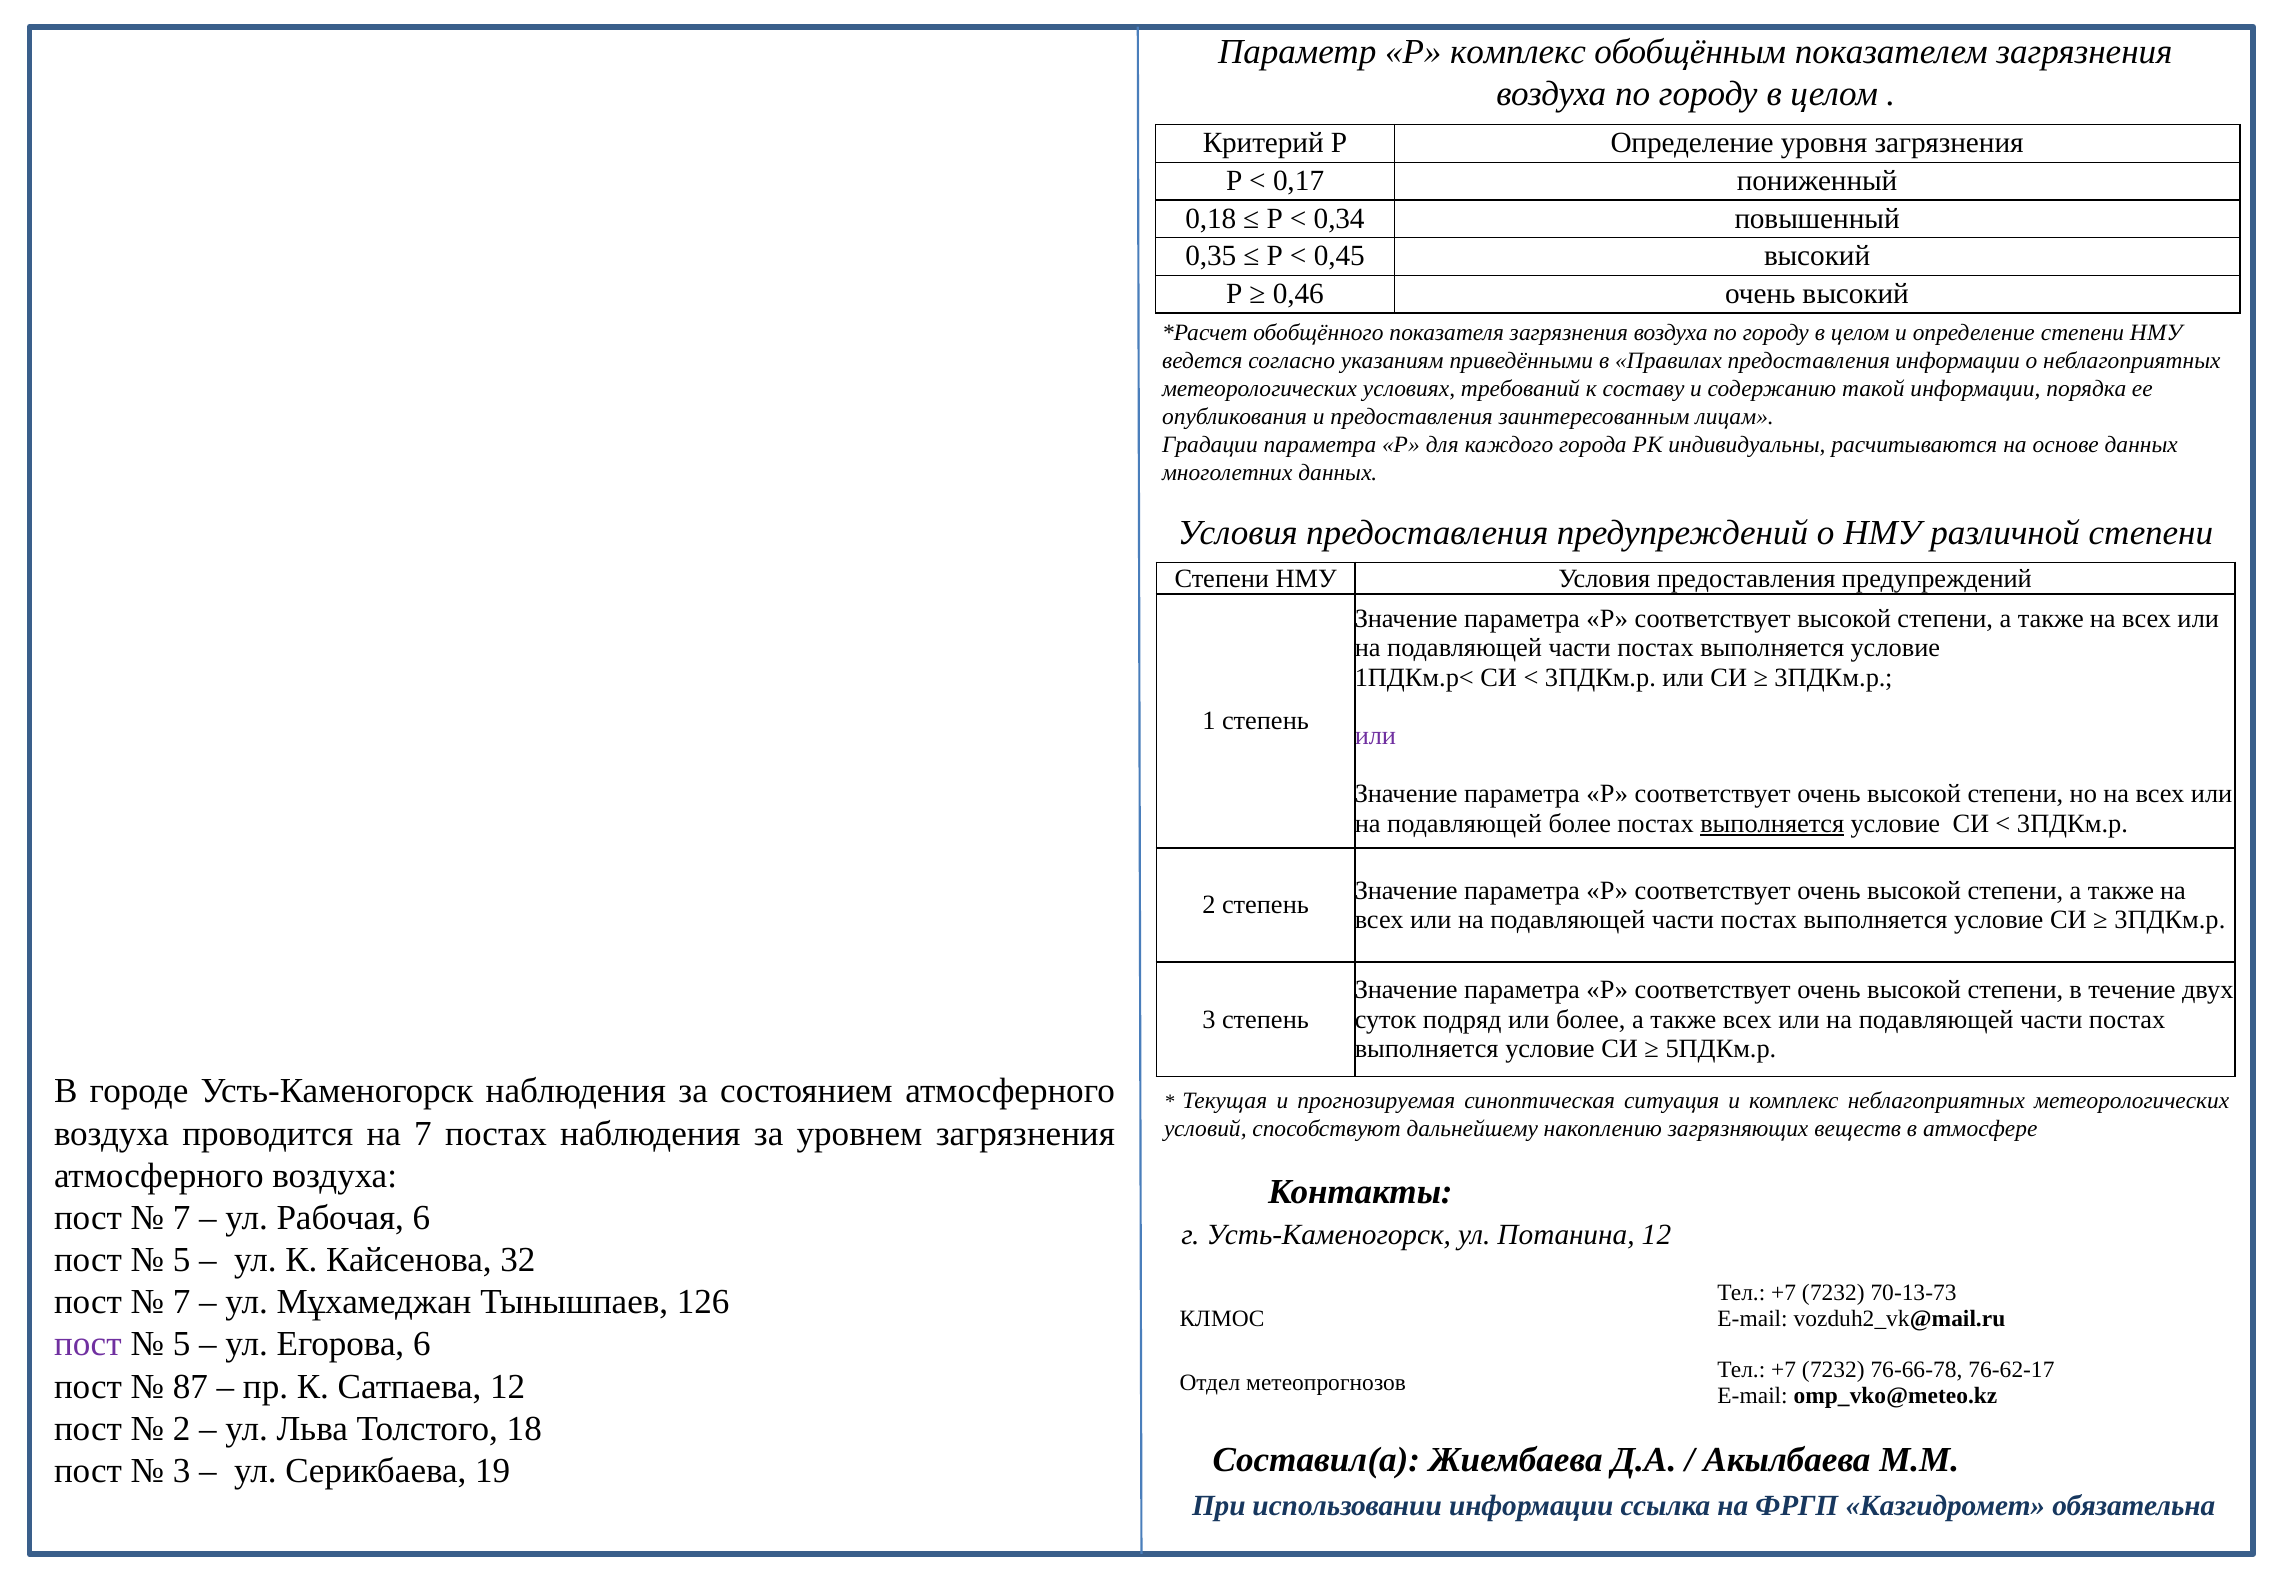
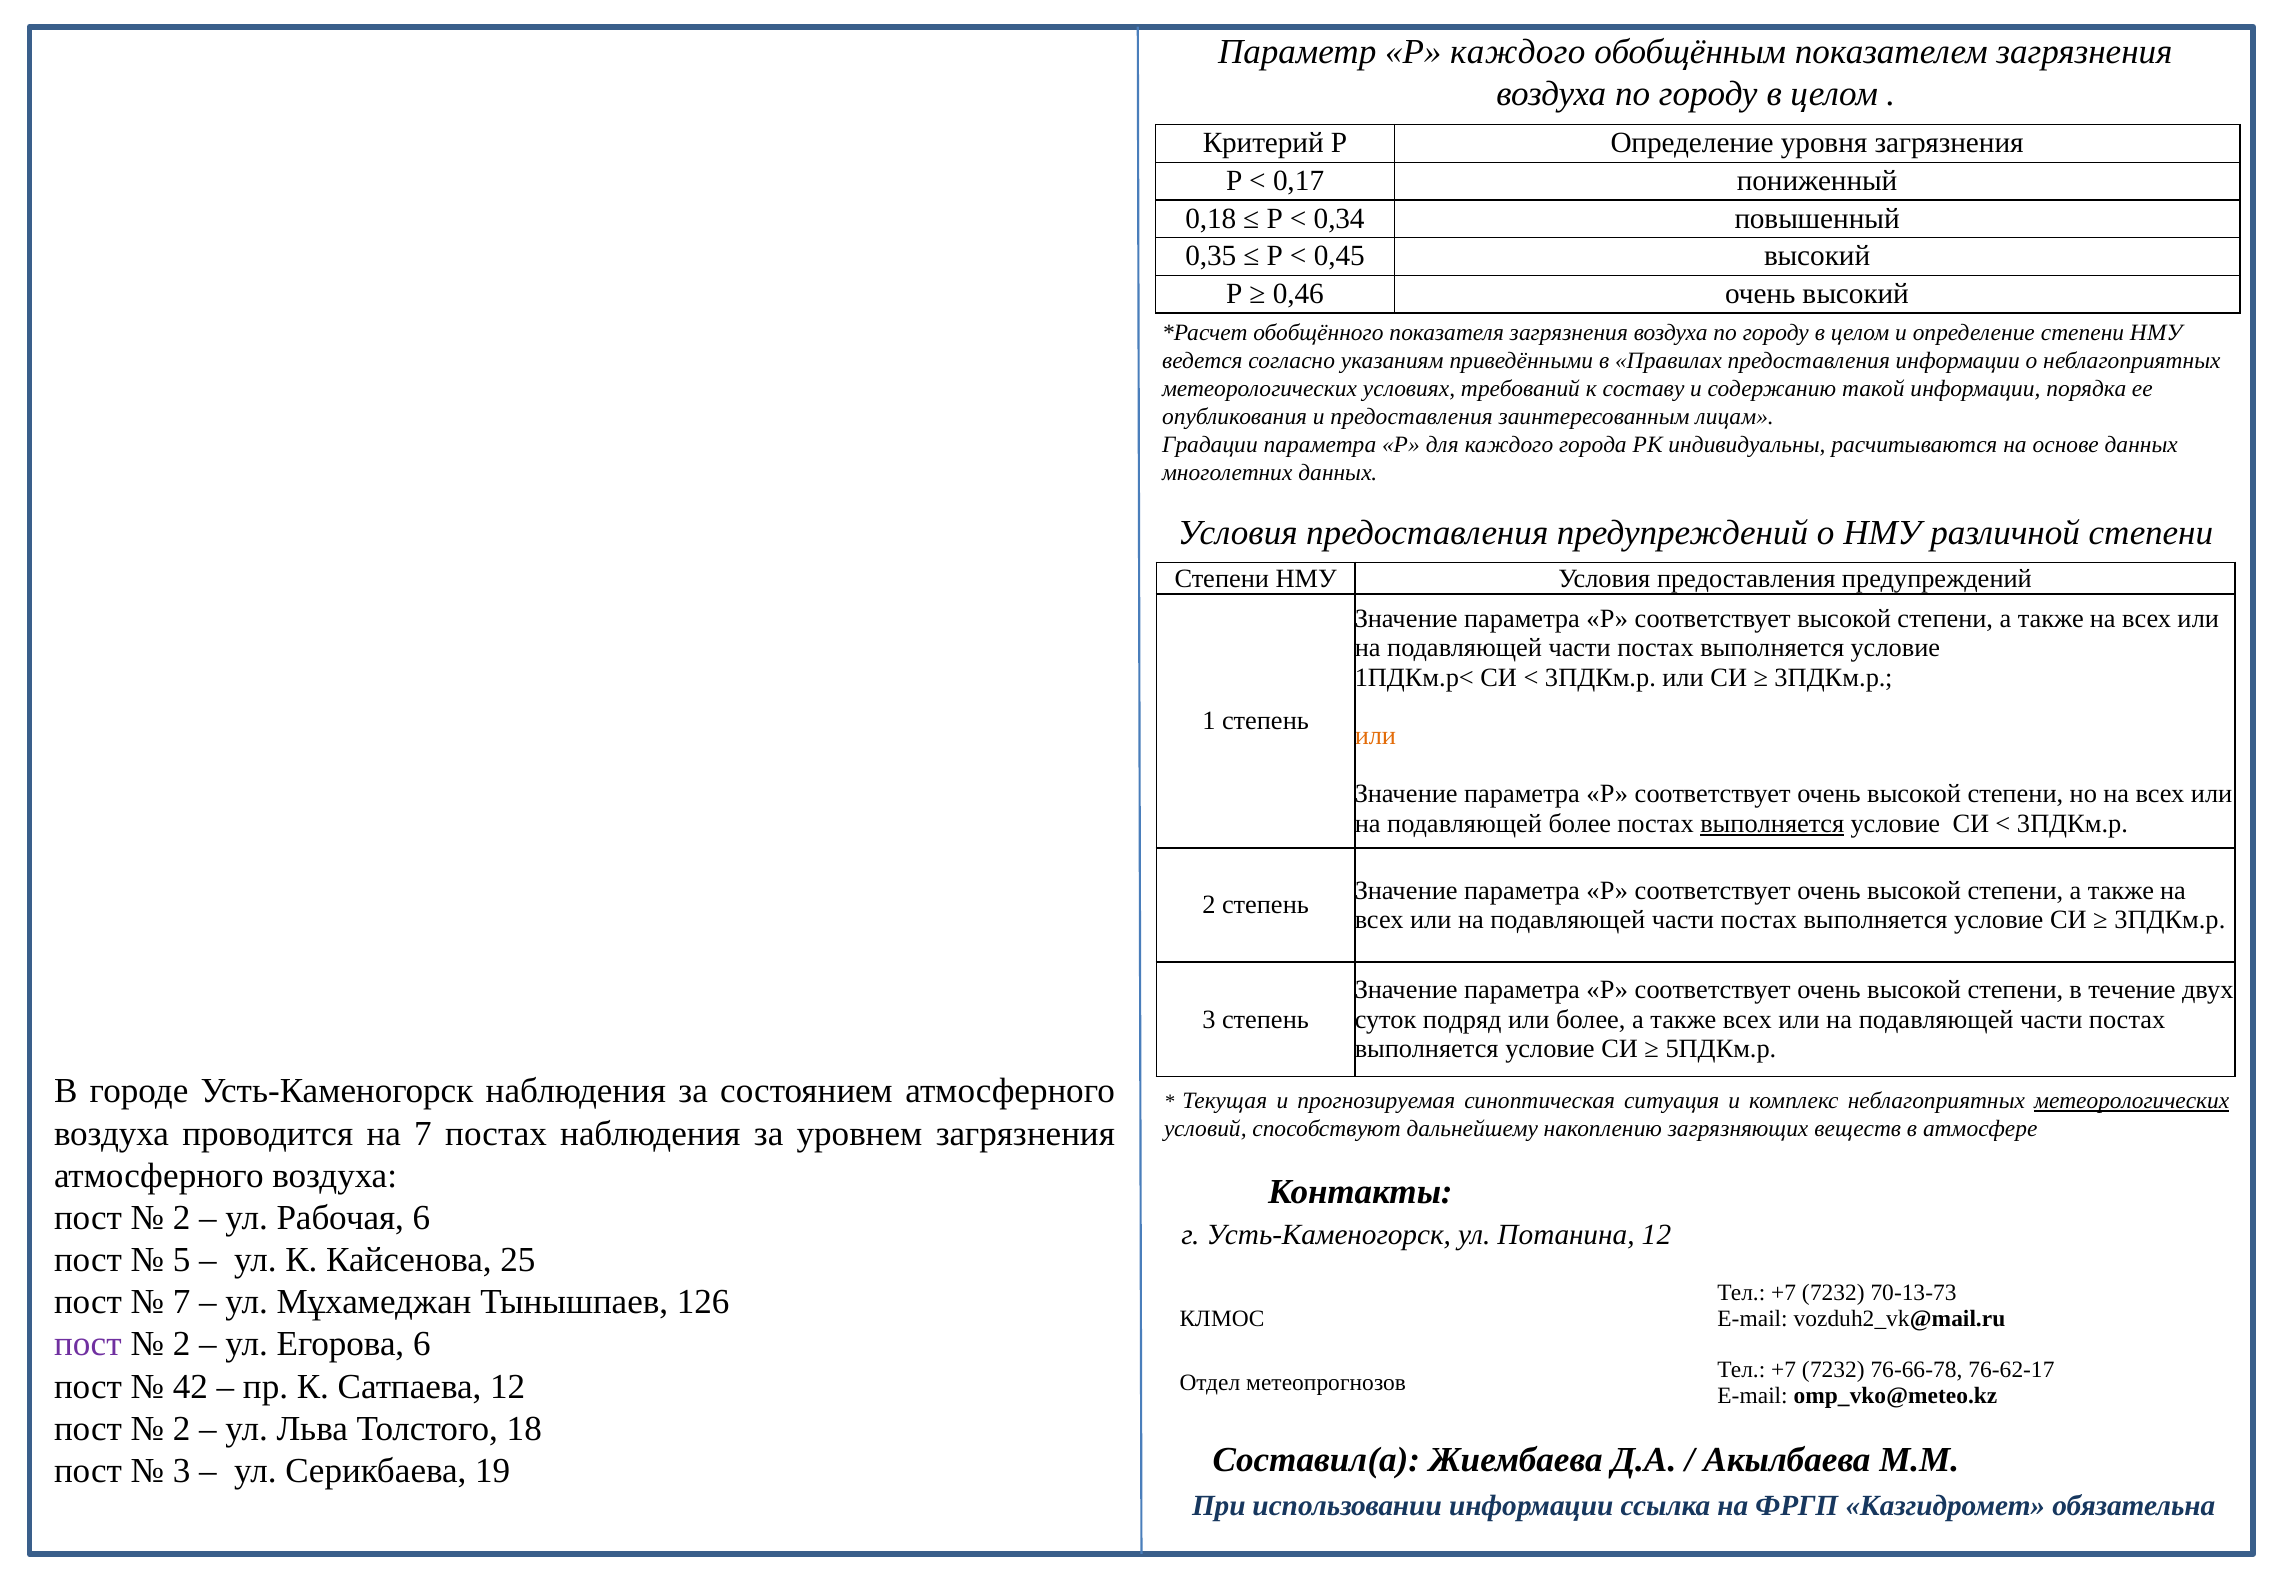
Р комплекс: комплекс -> каждого
или at (1375, 736) colour: purple -> orange
метеорологических at (2132, 1101) underline: none -> present
7 at (182, 1217): 7 -> 2
32: 32 -> 25
5 at (182, 1344): 5 -> 2
87: 87 -> 42
